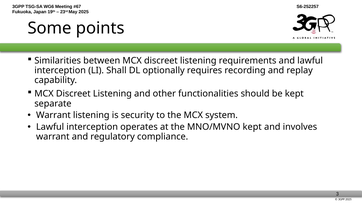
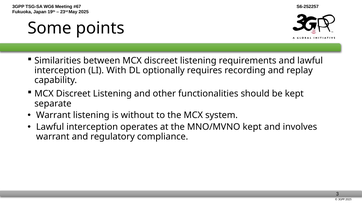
Shall: Shall -> With
security: security -> without
